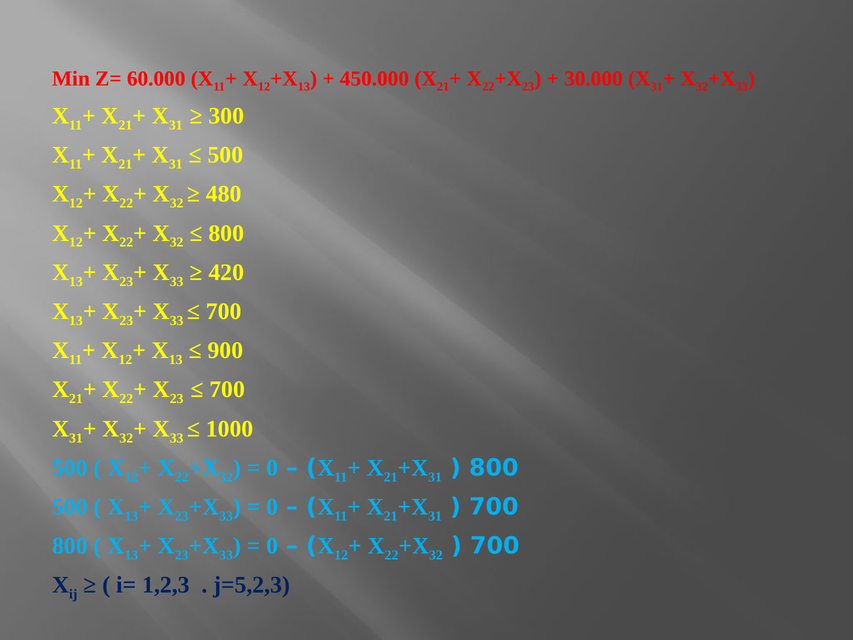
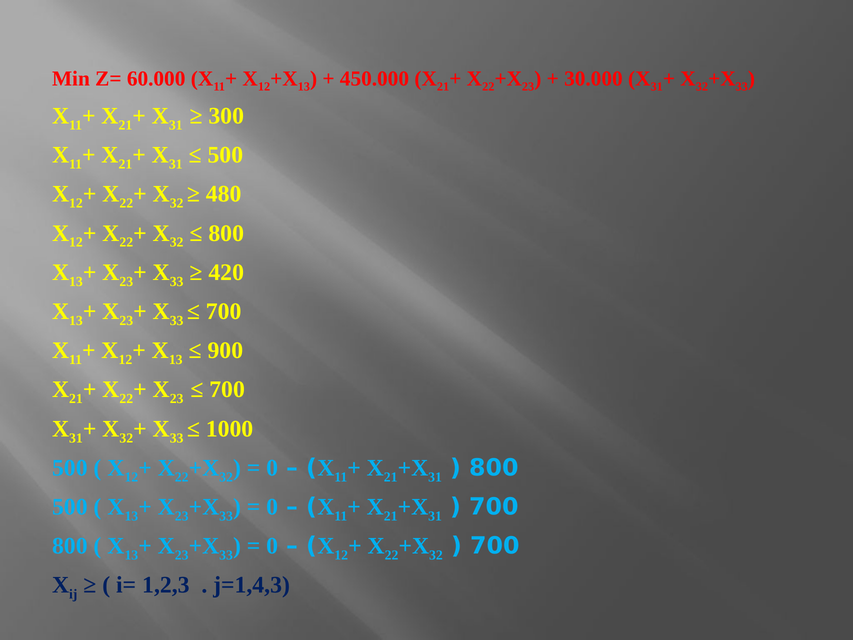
j=5,2,3: j=5,2,3 -> j=1,4,3
